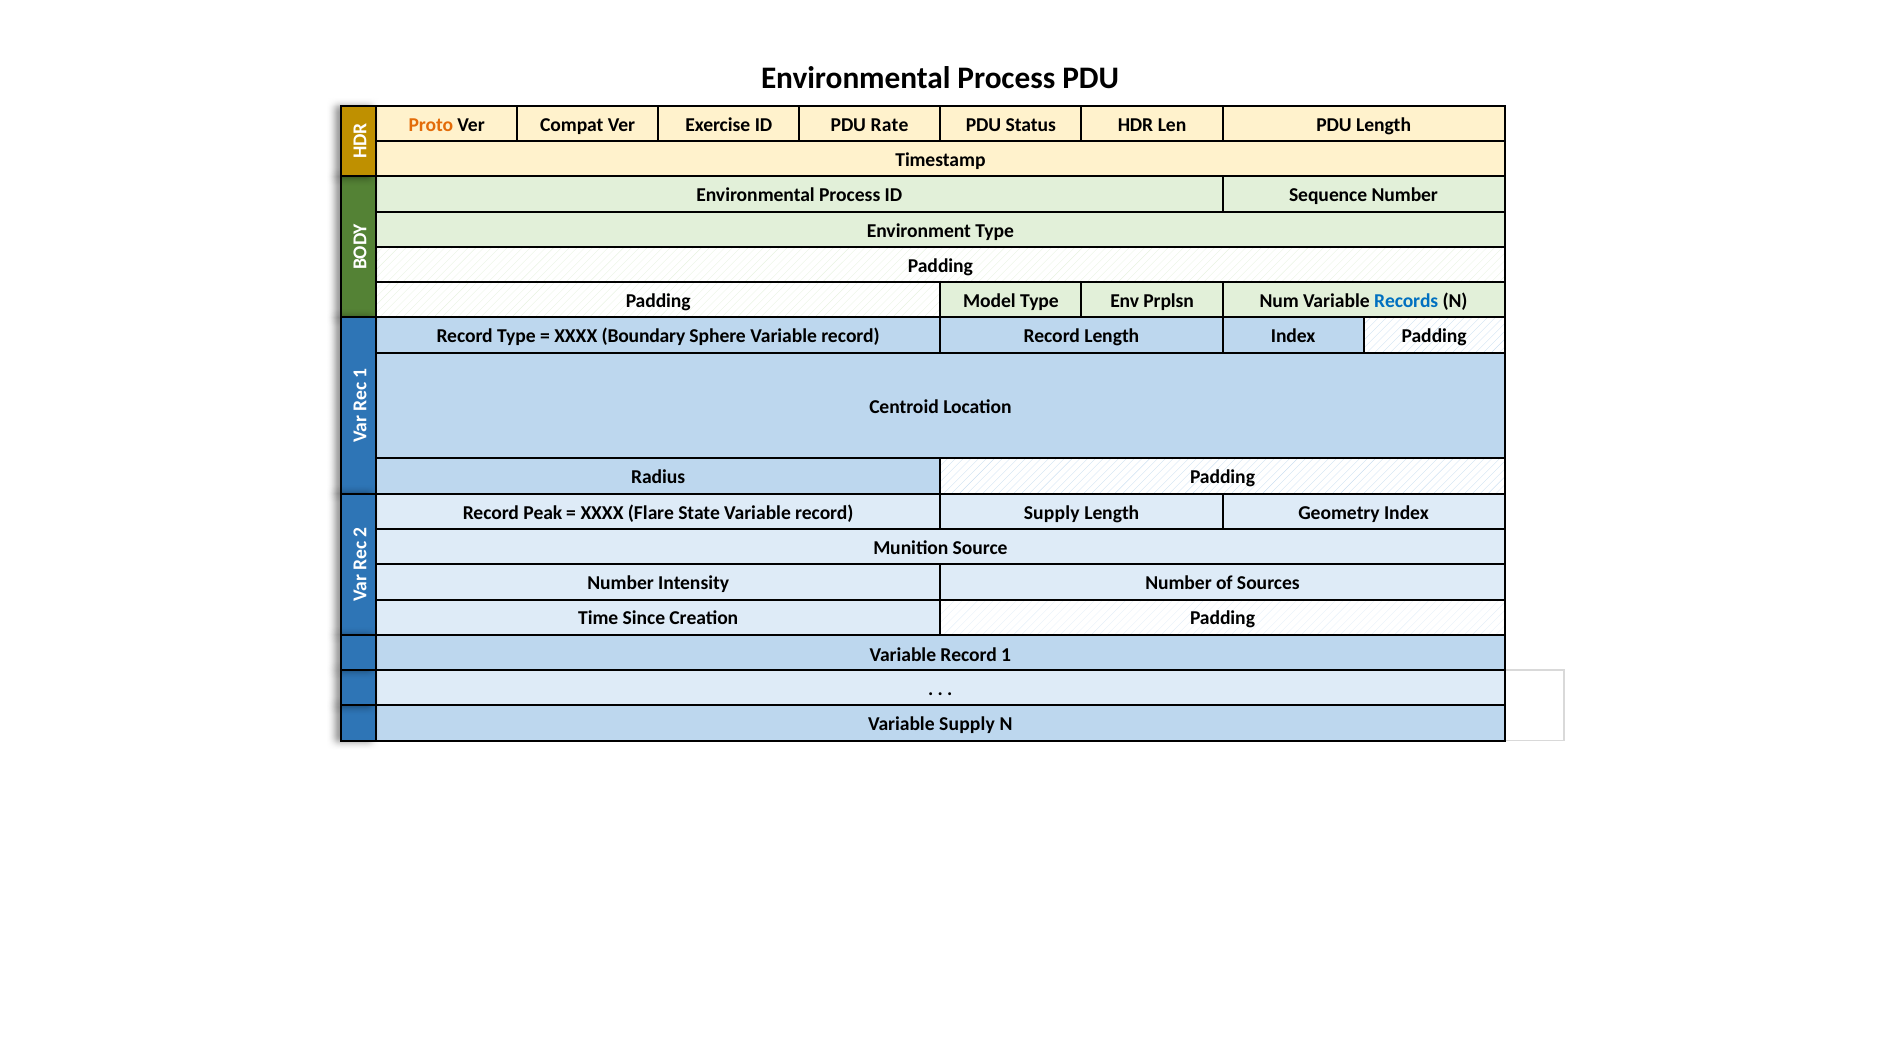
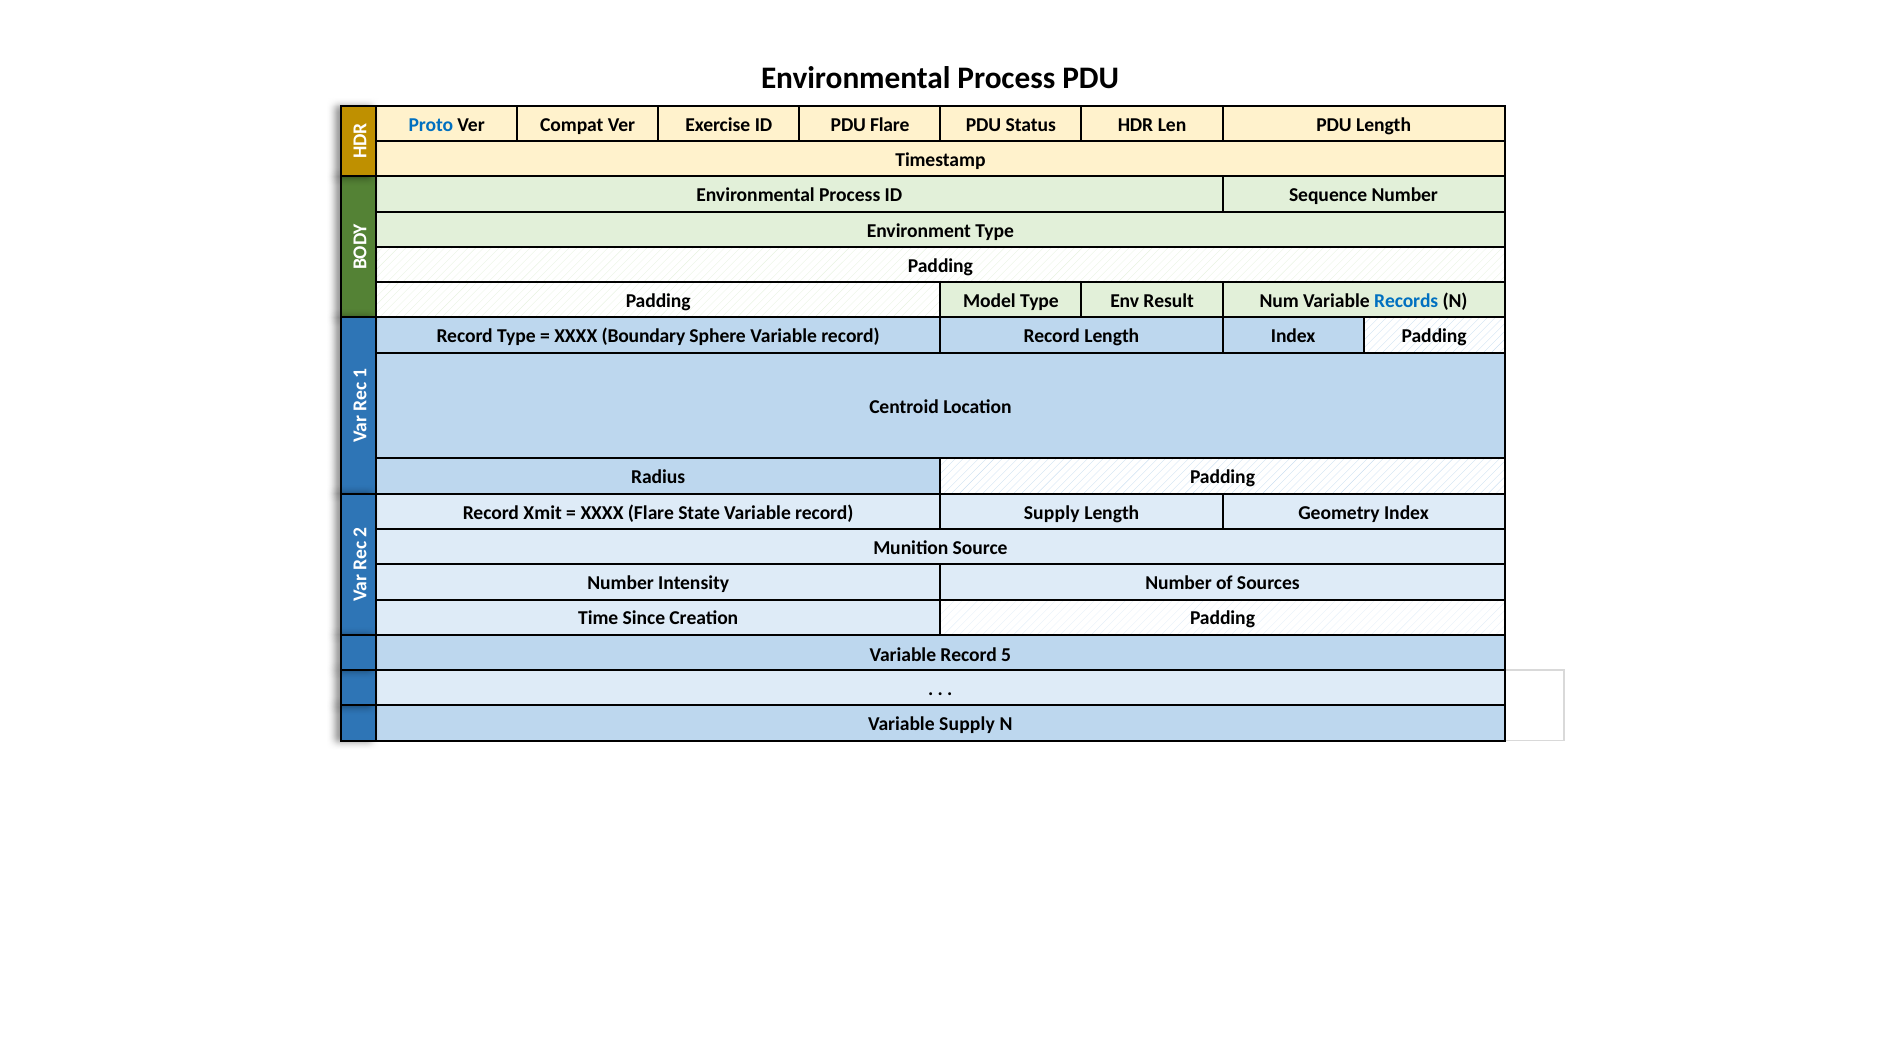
Proto colour: orange -> blue
PDU Rate: Rate -> Flare
Prplsn: Prplsn -> Result
Peak: Peak -> Xmit
Record 1: 1 -> 5
